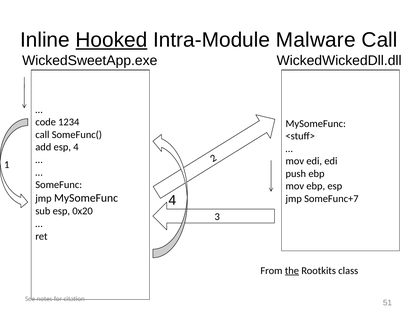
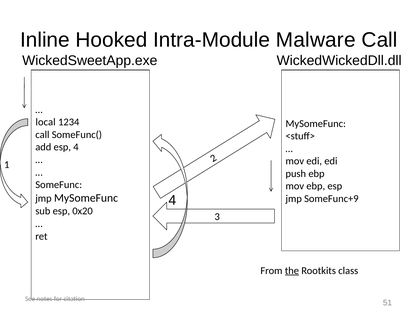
Hooked underline: present -> none
code: code -> local
SomeFunc+7: SomeFunc+7 -> SomeFunc+9
